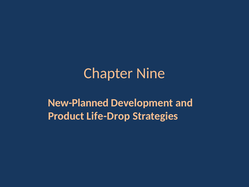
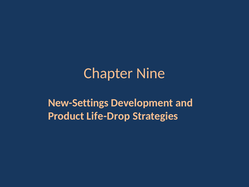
New-Planned: New-Planned -> New-Settings
